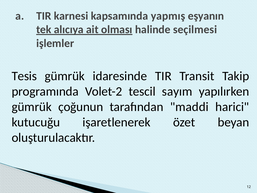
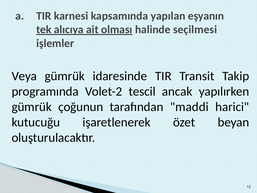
yapmış: yapmış -> yapılan
Tesis: Tesis -> Veya
sayım: sayım -> ancak
